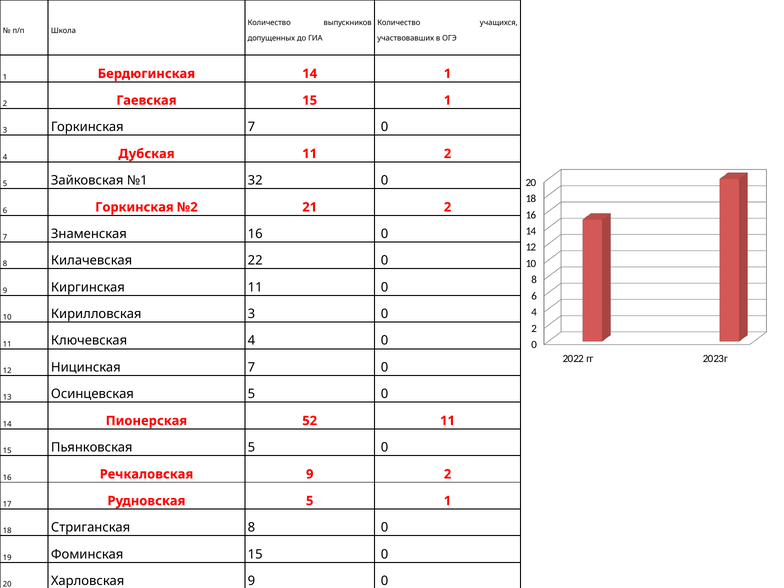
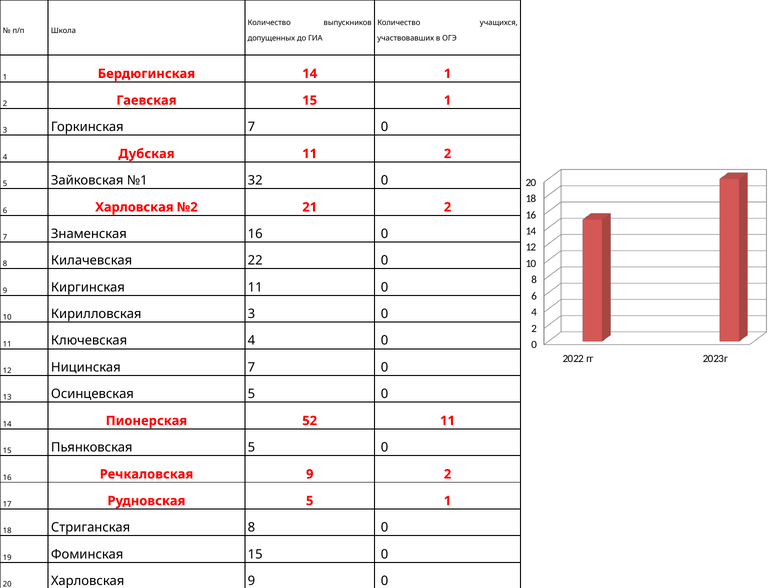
6 Горкинская: Горкинская -> Харловская
